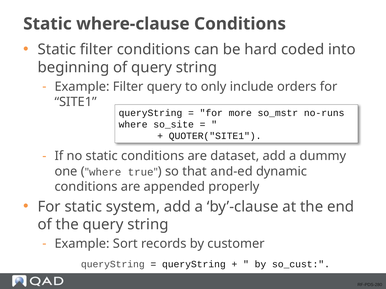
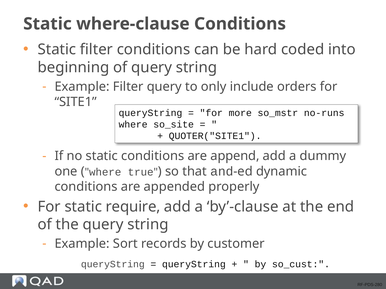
dataset: dataset -> append
system: system -> require
